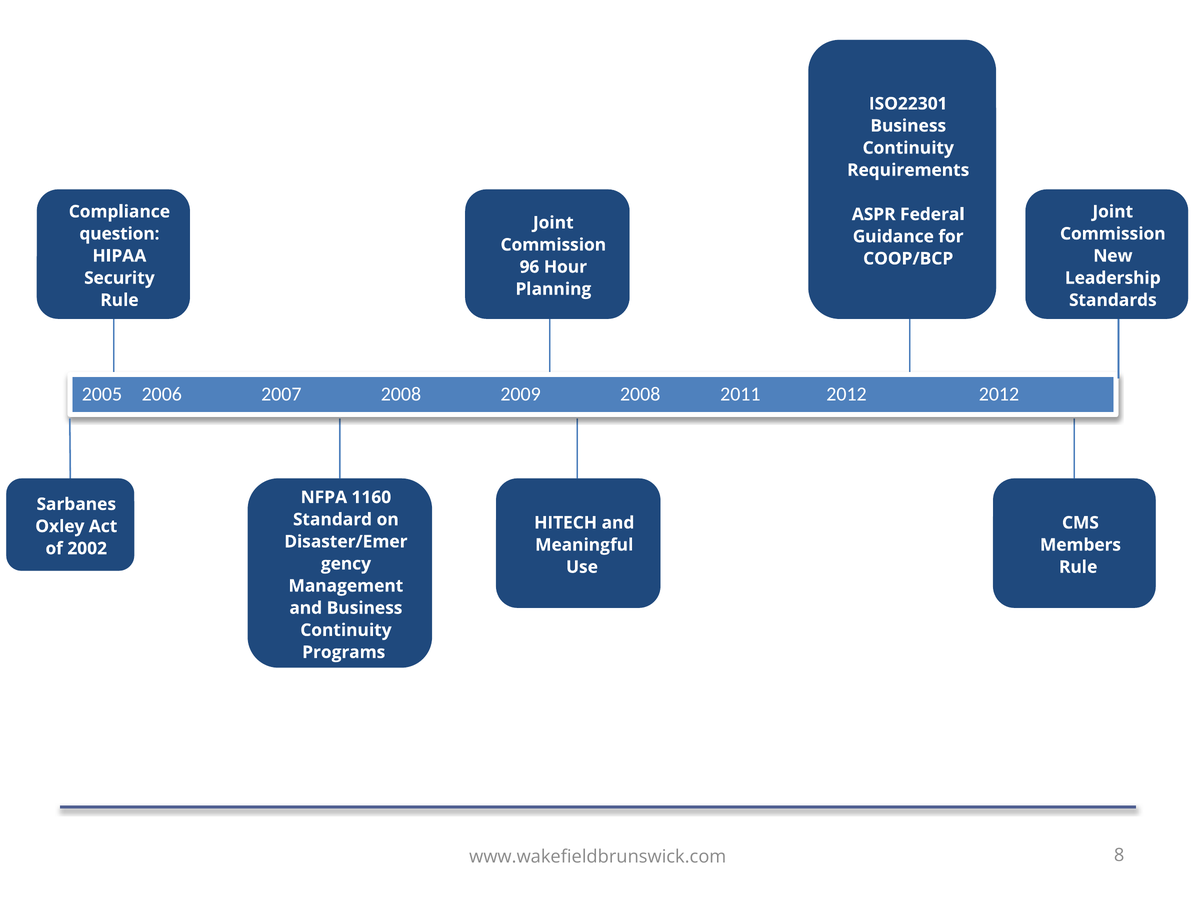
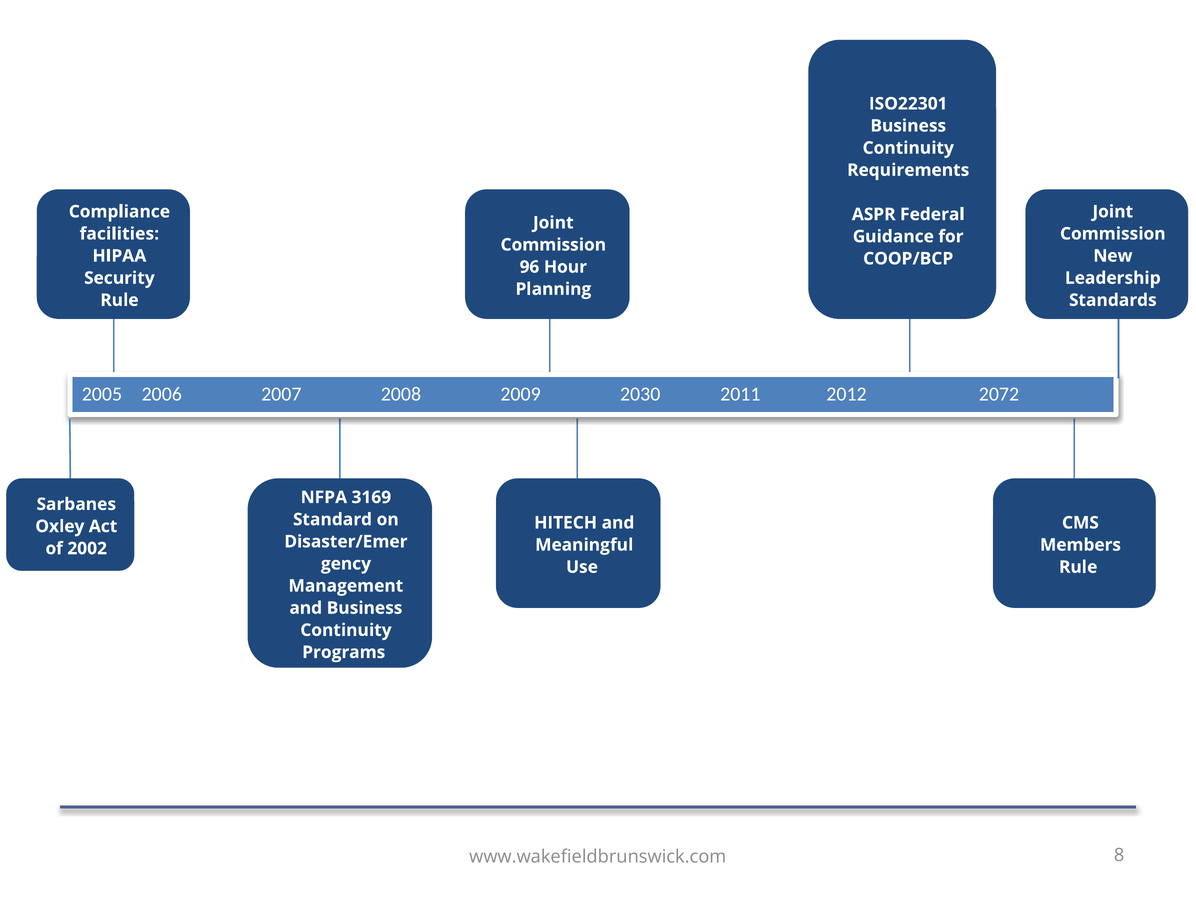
question: question -> facilities
2009 2008: 2008 -> 2030
2012 2012: 2012 -> 2072
1160: 1160 -> 3169
